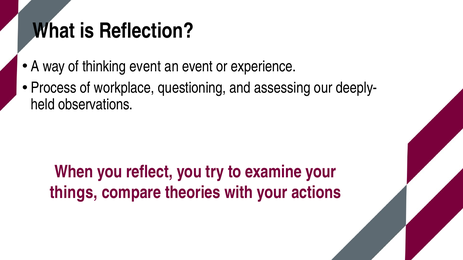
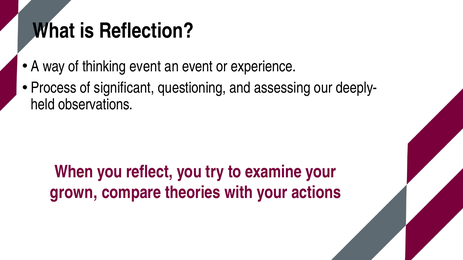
workplace: workplace -> significant
things: things -> grown
